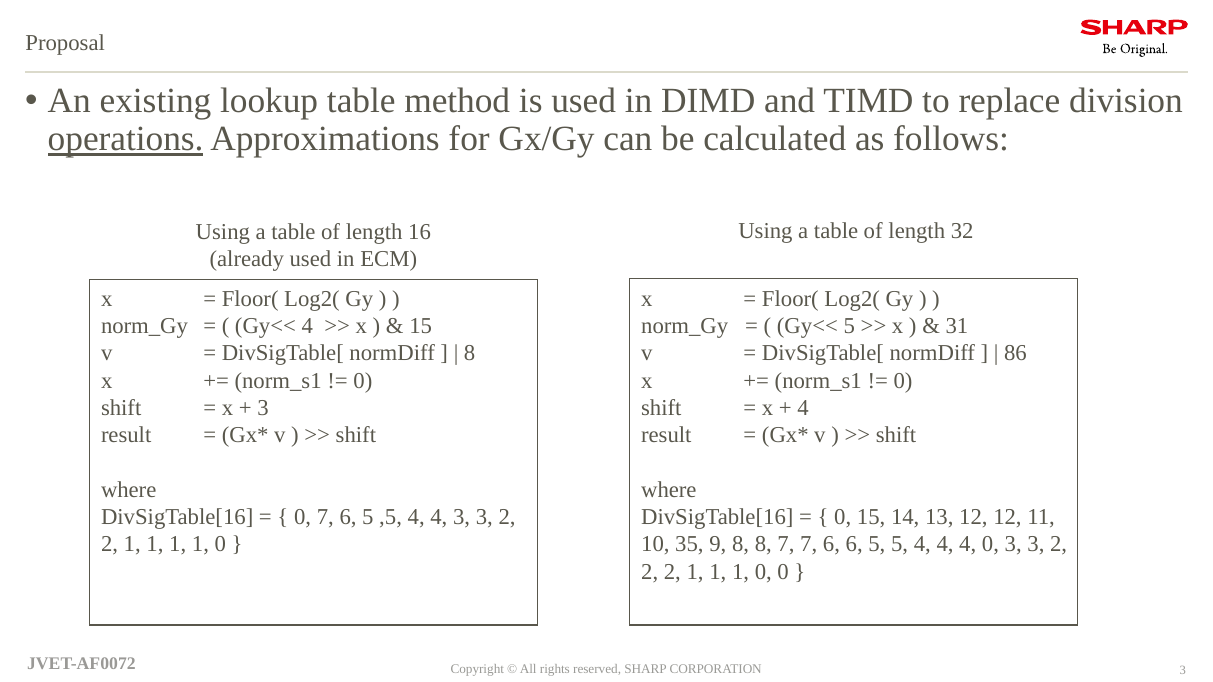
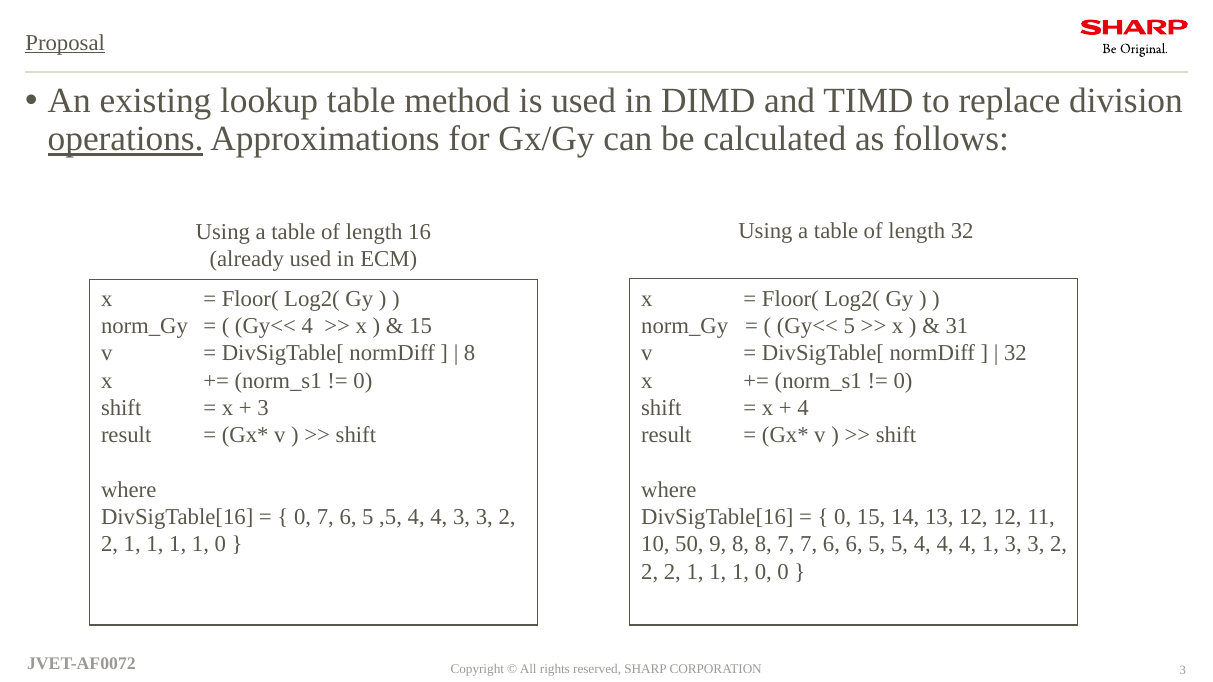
Proposal underline: none -> present
86 at (1015, 354): 86 -> 32
35: 35 -> 50
4 0: 0 -> 1
